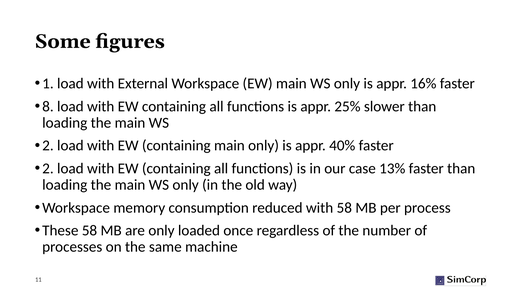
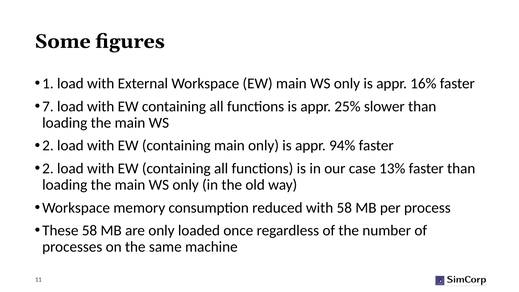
8: 8 -> 7
40%: 40% -> 94%
